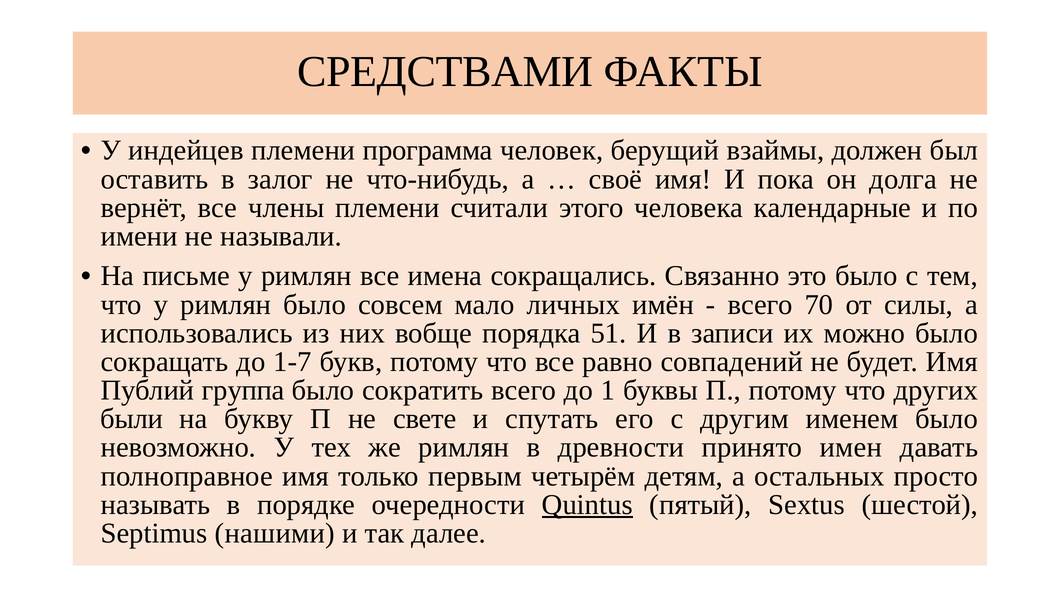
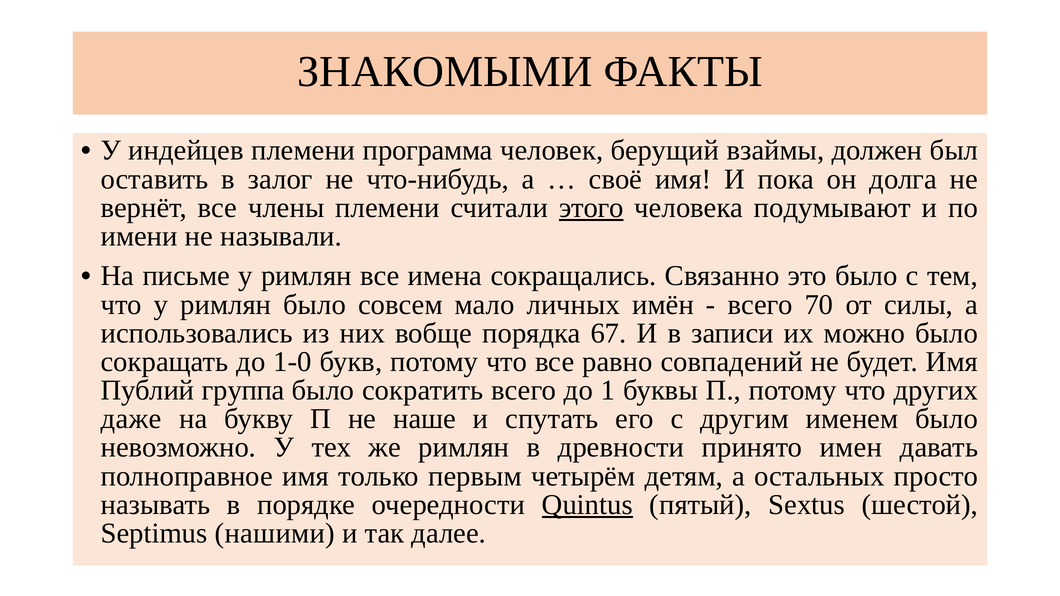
СРЕДСТВАМИ: СРЕДСТВАМИ -> ЗНАКОМЫМИ
этого underline: none -> present
календарные: календарные -> подумывают
51: 51 -> 67
1-7: 1-7 -> 1-0
были: были -> даже
свете: свете -> наше
